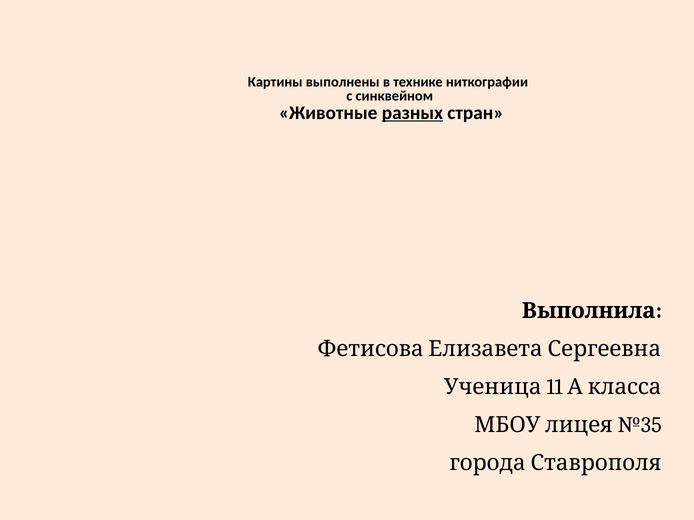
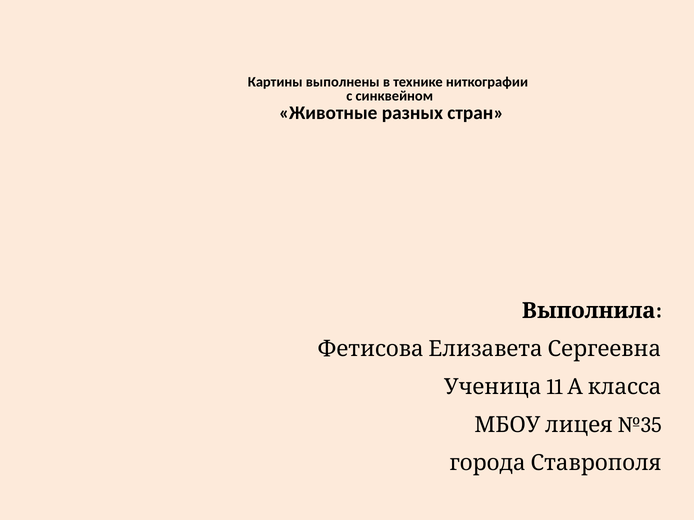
разных underline: present -> none
